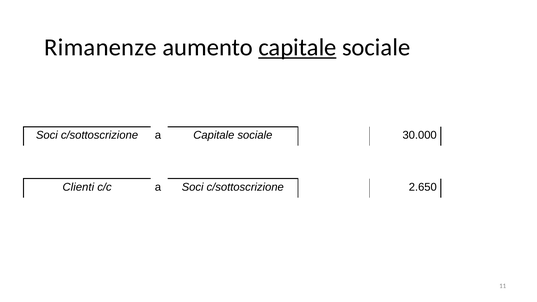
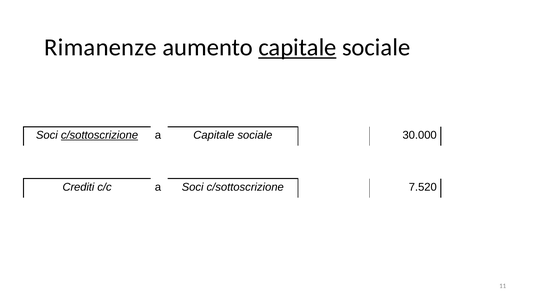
c/sottoscrizione at (99, 135) underline: none -> present
Clienti: Clienti -> Crediti
2.650: 2.650 -> 7.520
